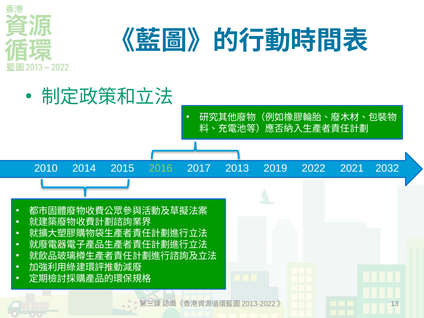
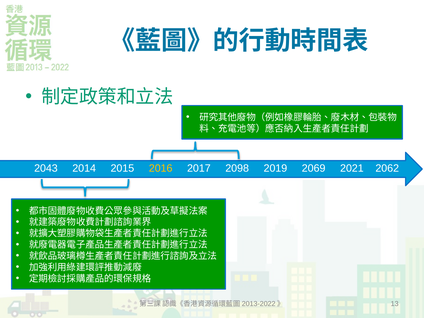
2010: 2010 -> 2043
2016 colour: light green -> yellow
2013: 2013 -> 2098
2022: 2022 -> 2069
2032: 2032 -> 2062
